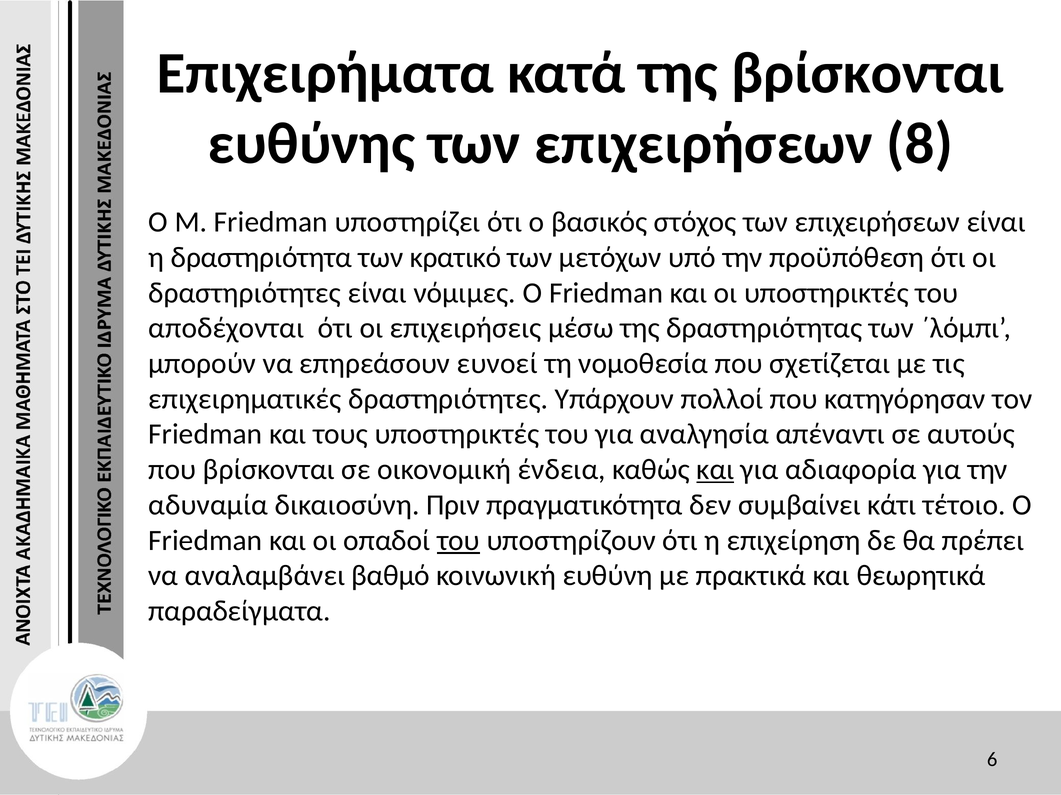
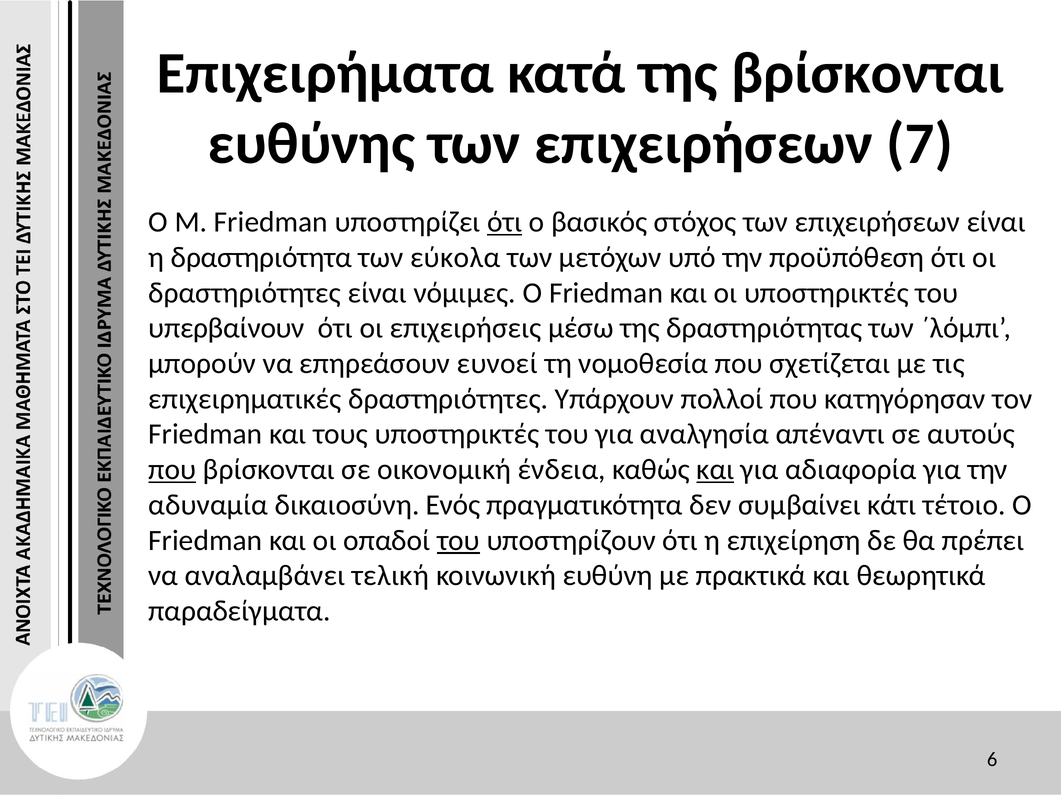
8: 8 -> 7
ότι at (505, 222) underline: none -> present
κρατικό: κρατικό -> εύκολα
αποδέχονται: αποδέχονται -> υπερβαίνουν
που at (172, 470) underline: none -> present
Πριν: Πριν -> Ενός
βαθμό: βαθμό -> τελική
